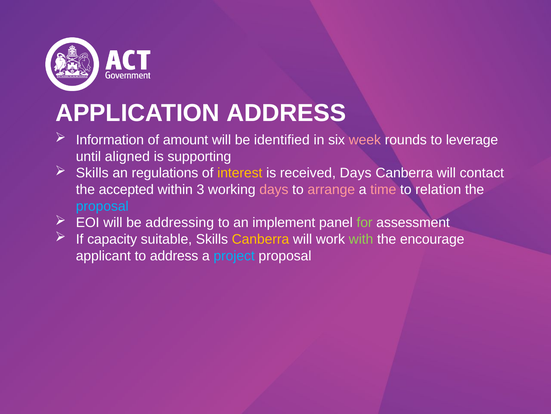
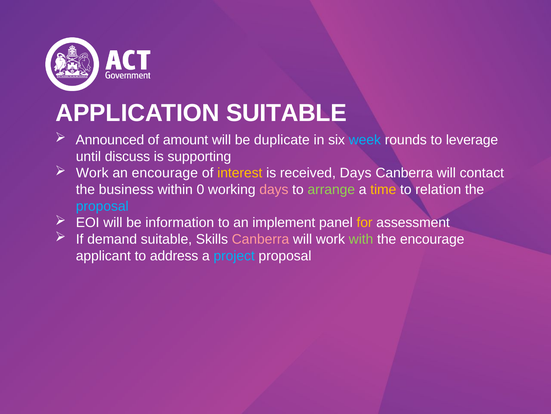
APPLICATION ADDRESS: ADDRESS -> SUITABLE
Information: Information -> Announced
identified: identified -> duplicate
week colour: pink -> light blue
aligned: aligned -> discuss
Skills at (92, 173): Skills -> Work
an regulations: regulations -> encourage
accepted: accepted -> business
3: 3 -> 0
arrange colour: pink -> light green
time colour: pink -> yellow
addressing: addressing -> information
for colour: light green -> yellow
capacity: capacity -> demand
Canberra at (260, 239) colour: yellow -> pink
